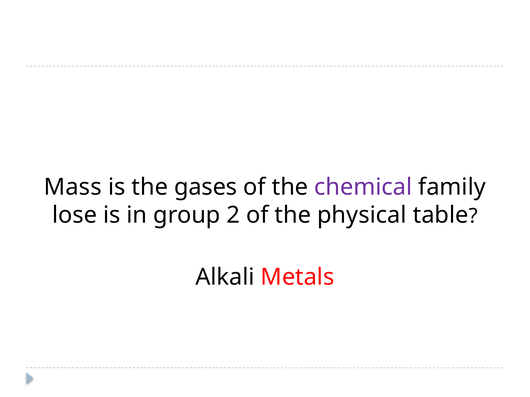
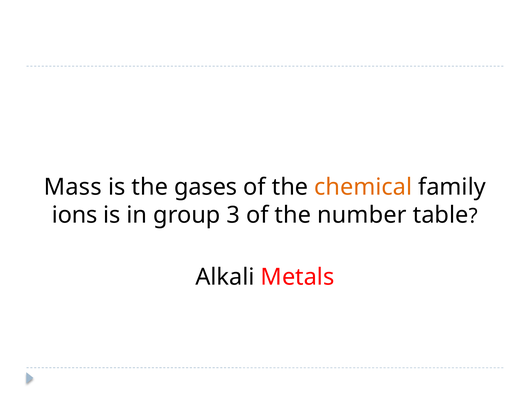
chemical colour: purple -> orange
lose: lose -> ions
2: 2 -> 3
physical: physical -> number
